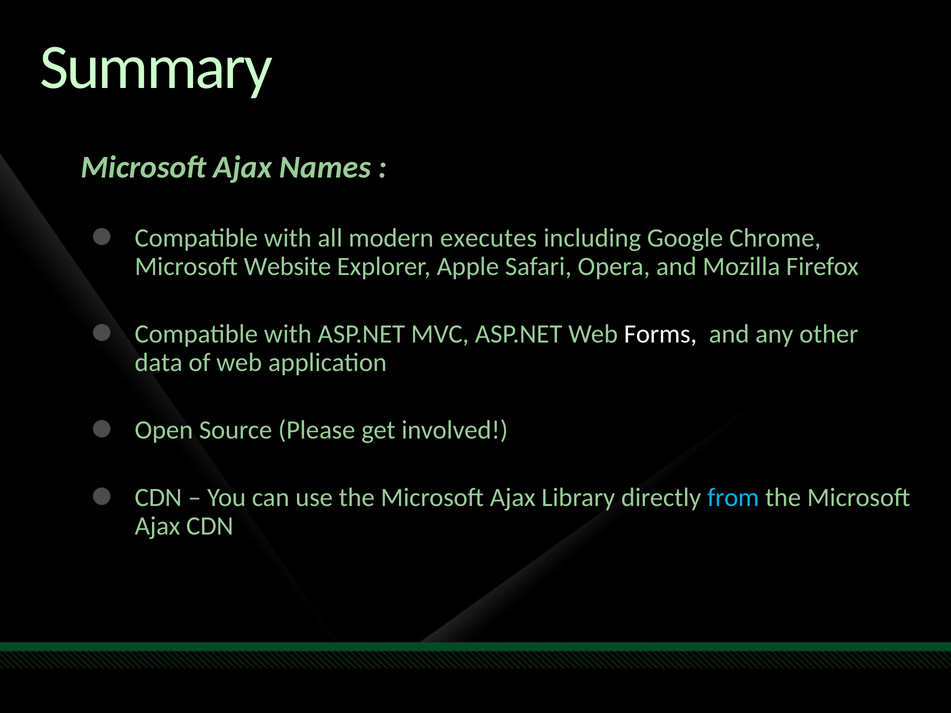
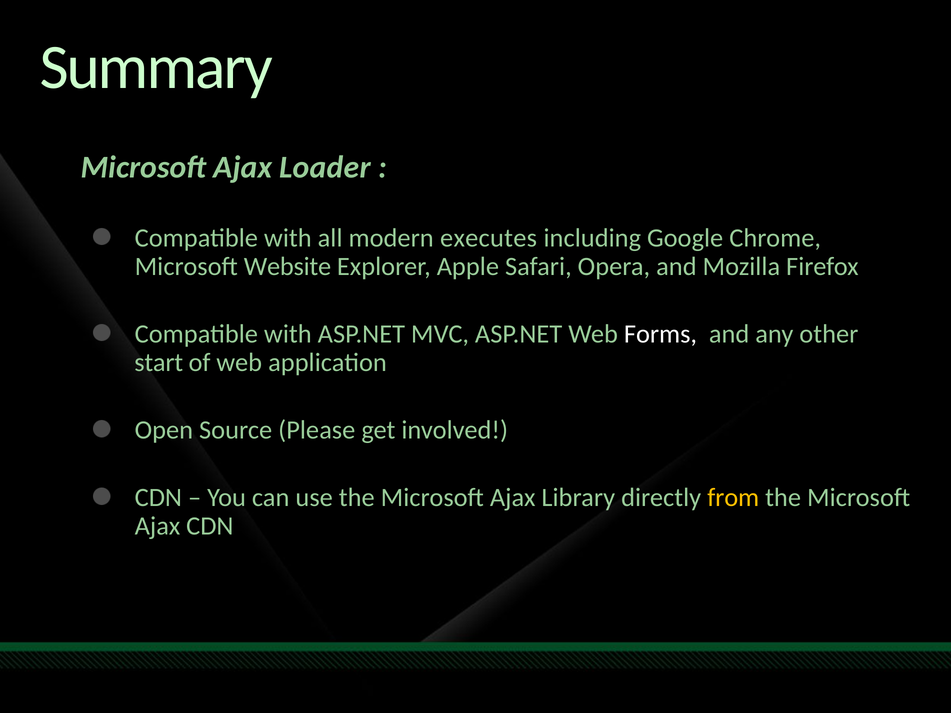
Names: Names -> Loader
data: data -> start
from colour: light blue -> yellow
